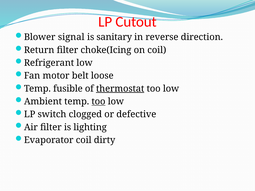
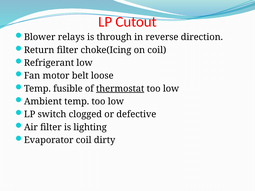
signal: signal -> relays
sanitary: sanitary -> through
too at (98, 102) underline: present -> none
